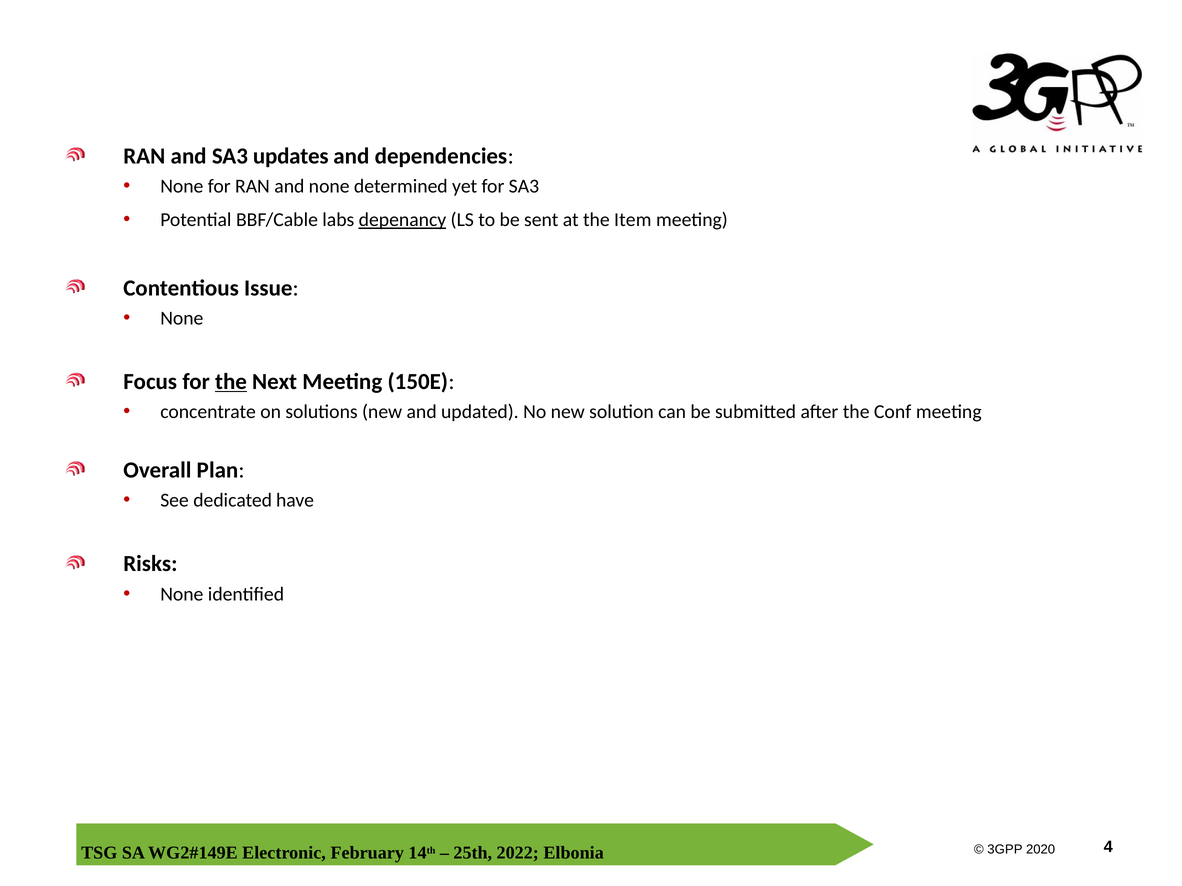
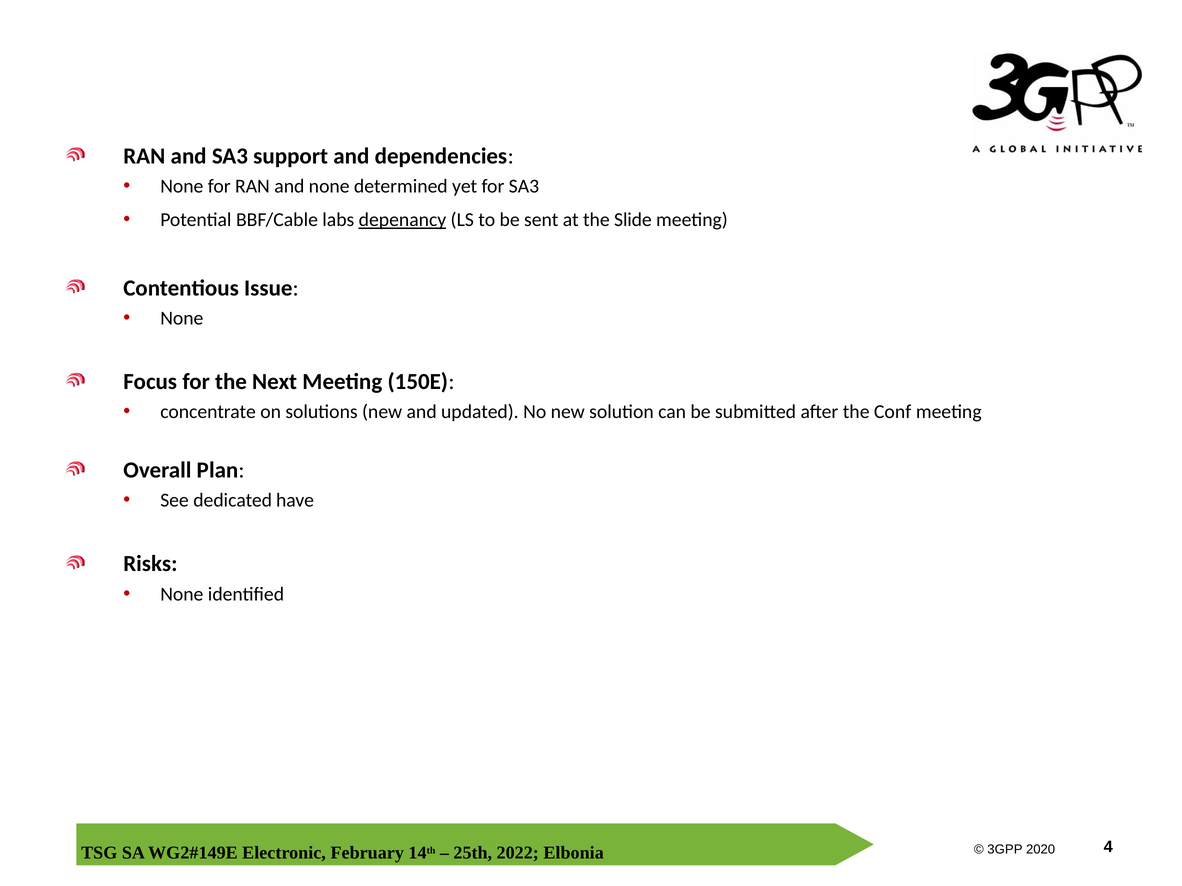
updates: updates -> support
Item: Item -> Slide
the at (231, 382) underline: present -> none
